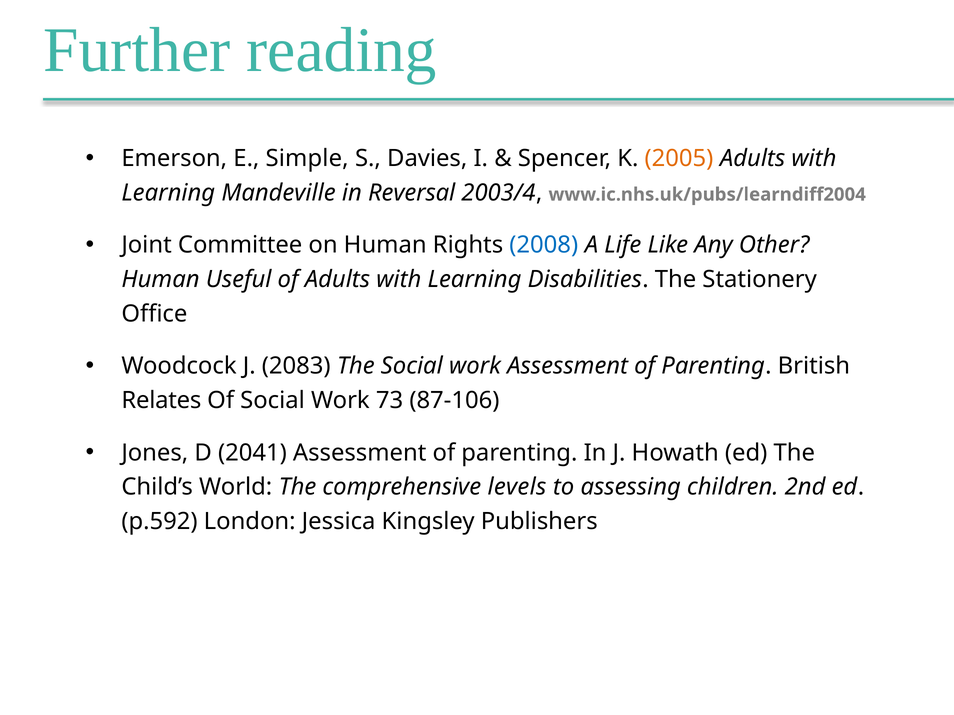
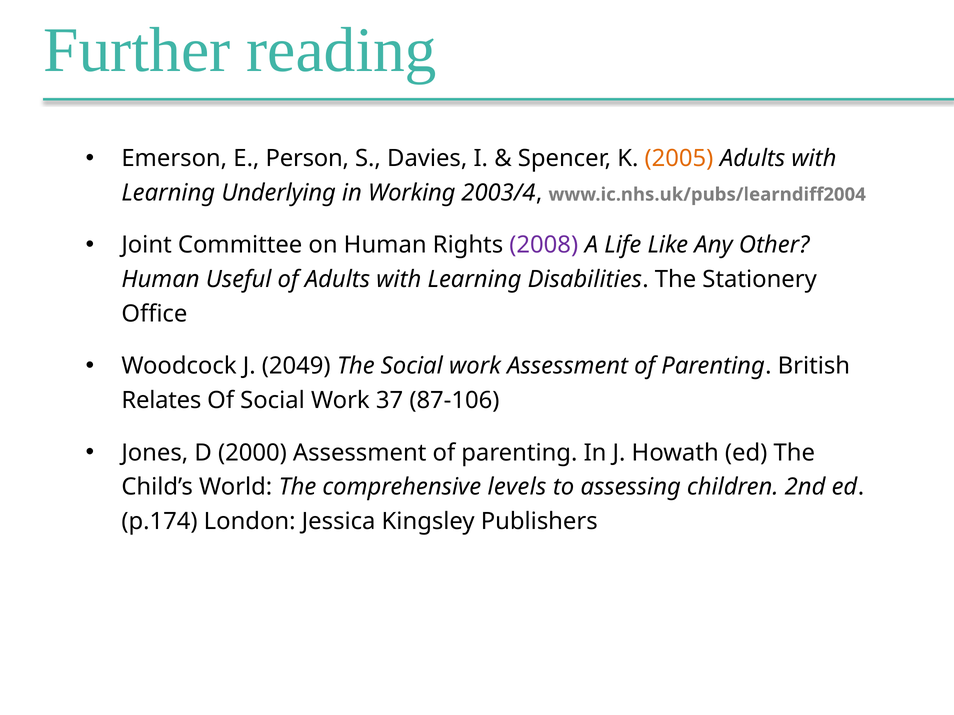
Simple: Simple -> Person
Mandeville: Mandeville -> Underlying
Reversal: Reversal -> Working
2008 colour: blue -> purple
2083: 2083 -> 2049
73: 73 -> 37
2041: 2041 -> 2000
p.592: p.592 -> p.174
